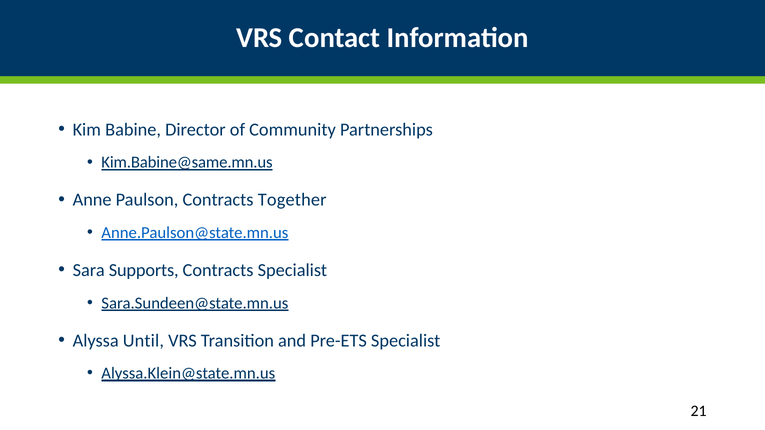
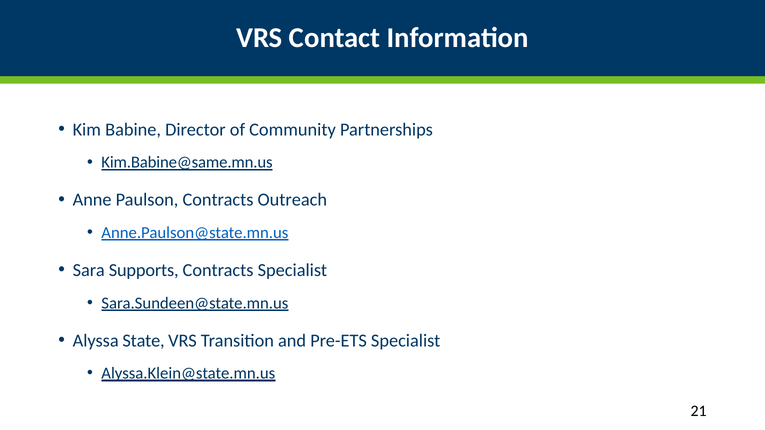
Together: Together -> Outreach
Until: Until -> State
